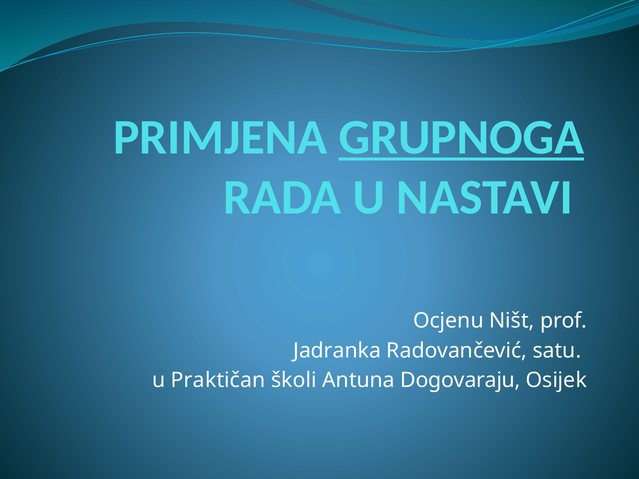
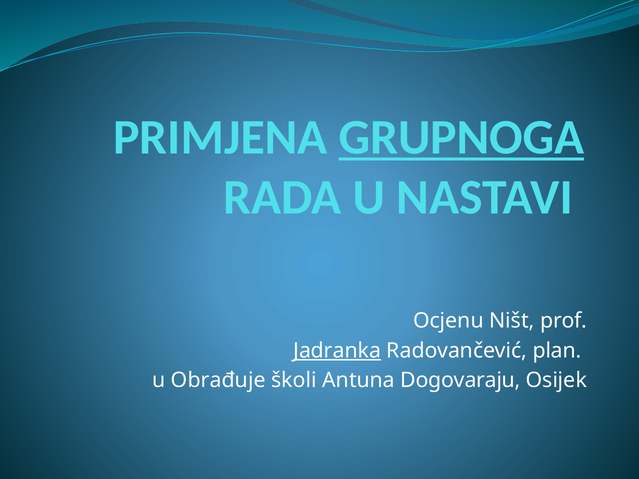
Jadranka underline: none -> present
satu: satu -> plan
Praktičan: Praktičan -> Obrađuje
